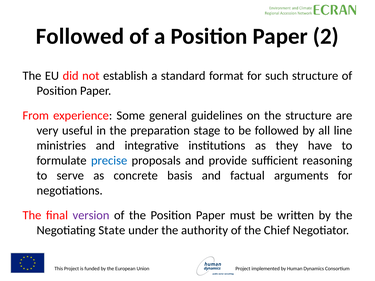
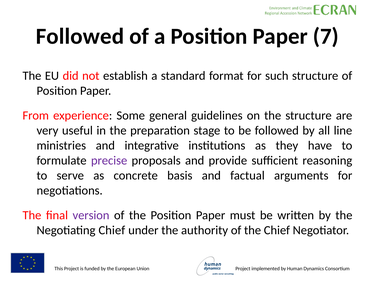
2: 2 -> 7
precise colour: blue -> purple
Negotiating State: State -> Chief
